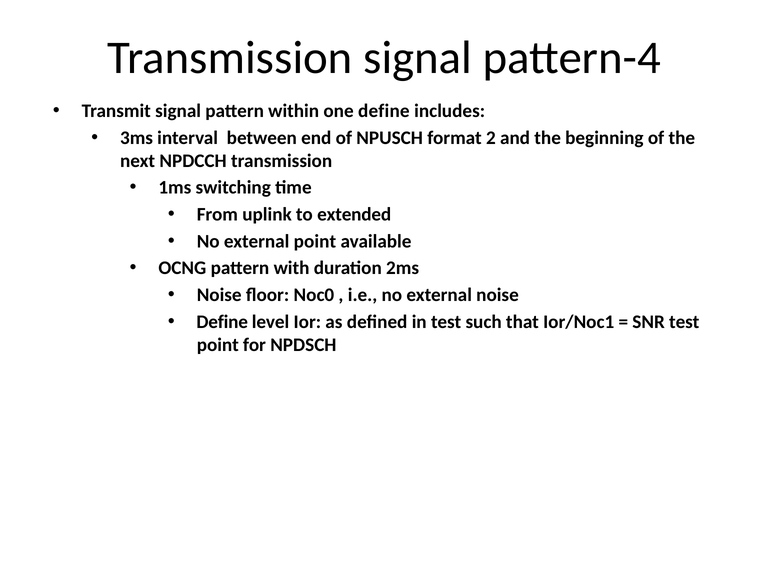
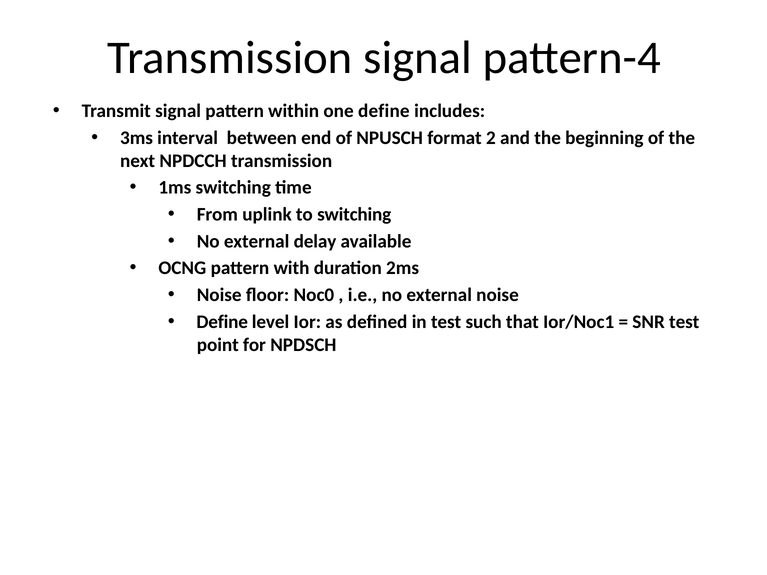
to extended: extended -> switching
external point: point -> delay
